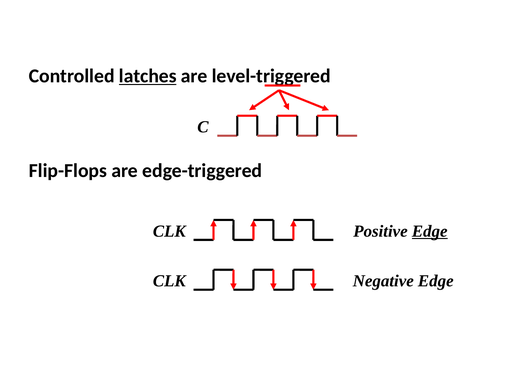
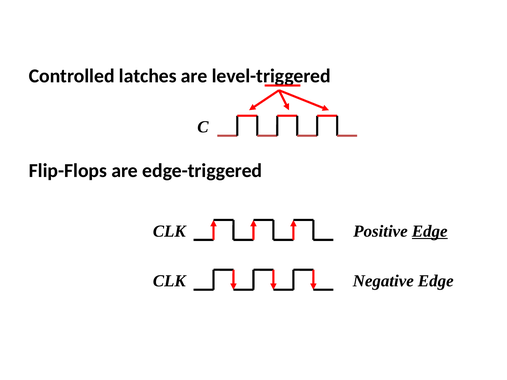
latches underline: present -> none
